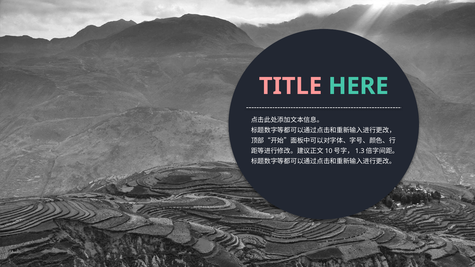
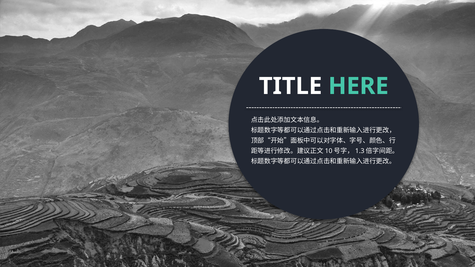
TITLE colour: pink -> white
